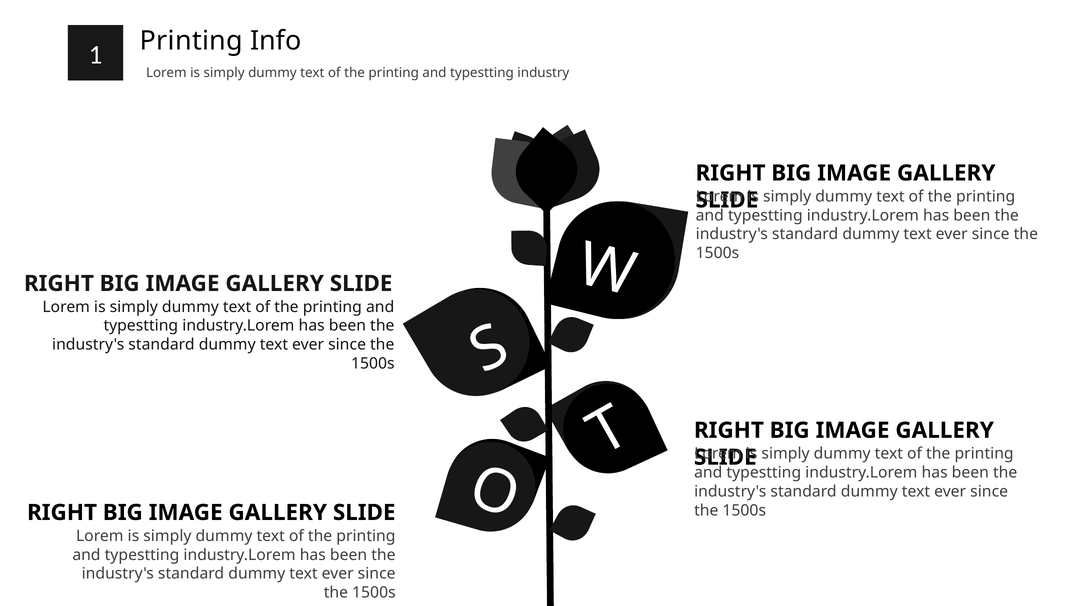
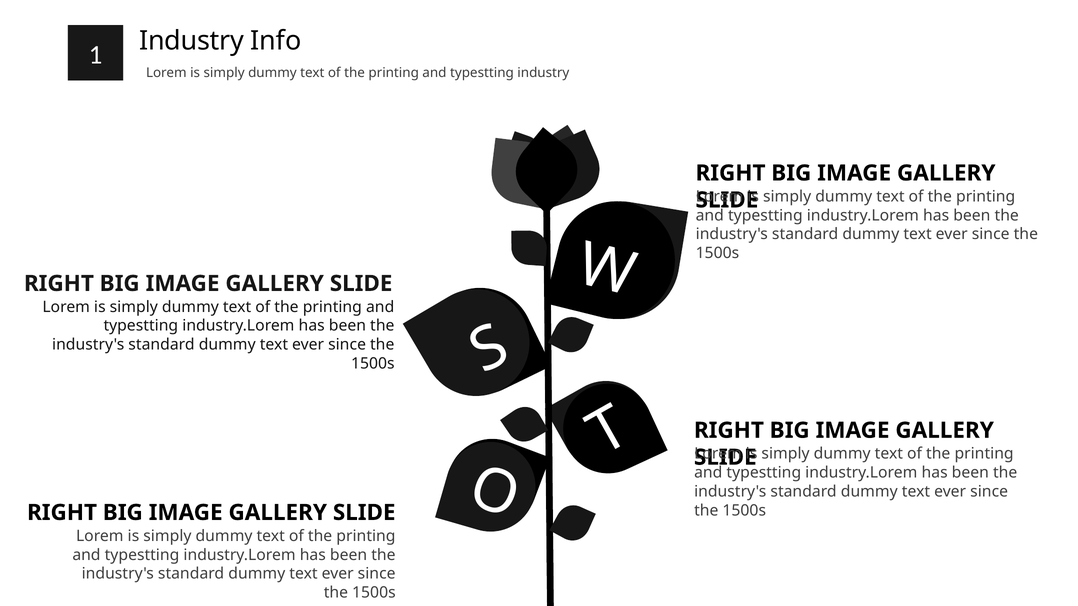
1 Printing: Printing -> Industry
